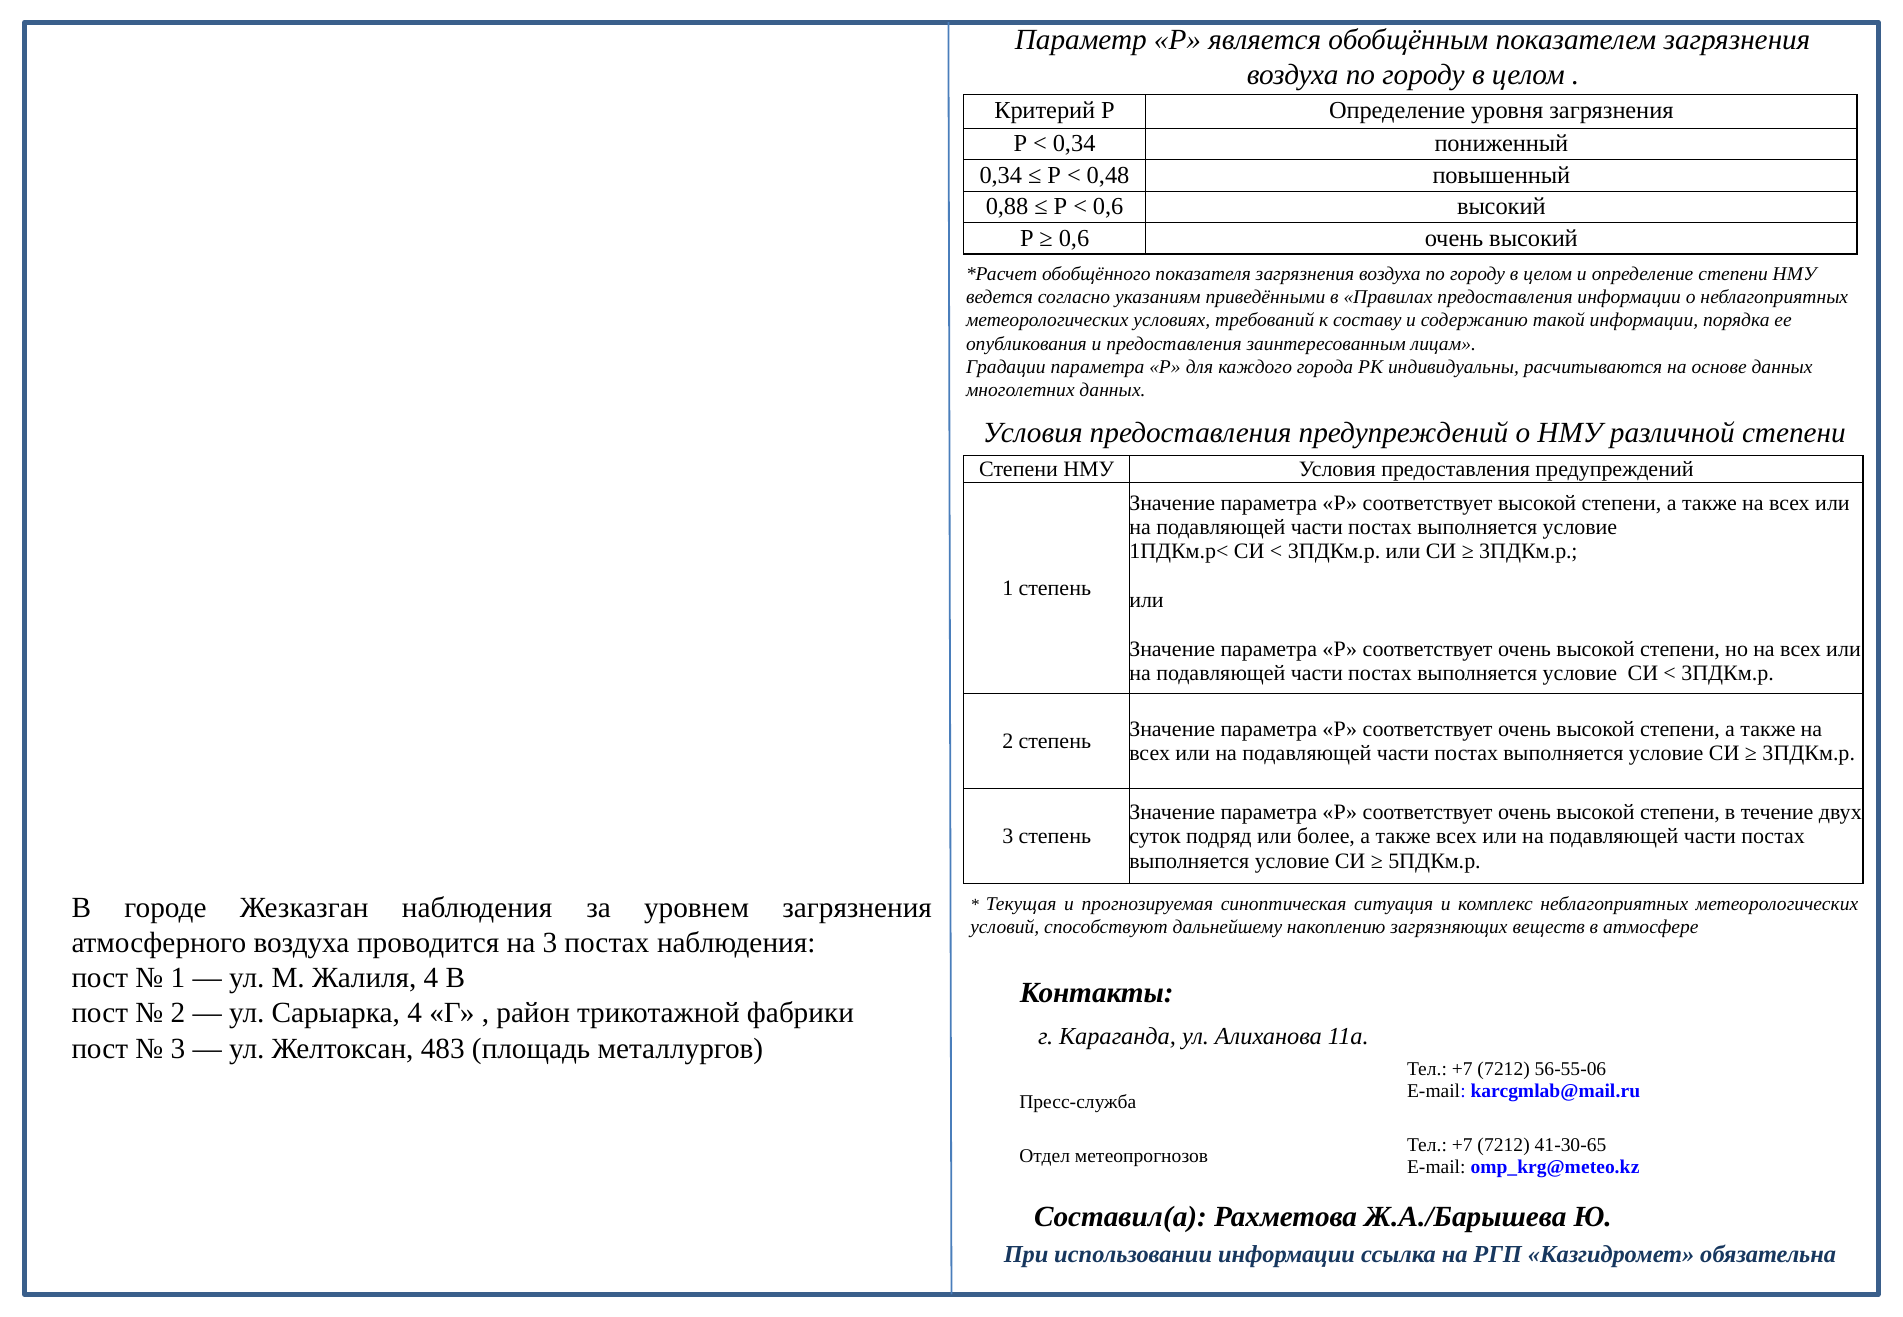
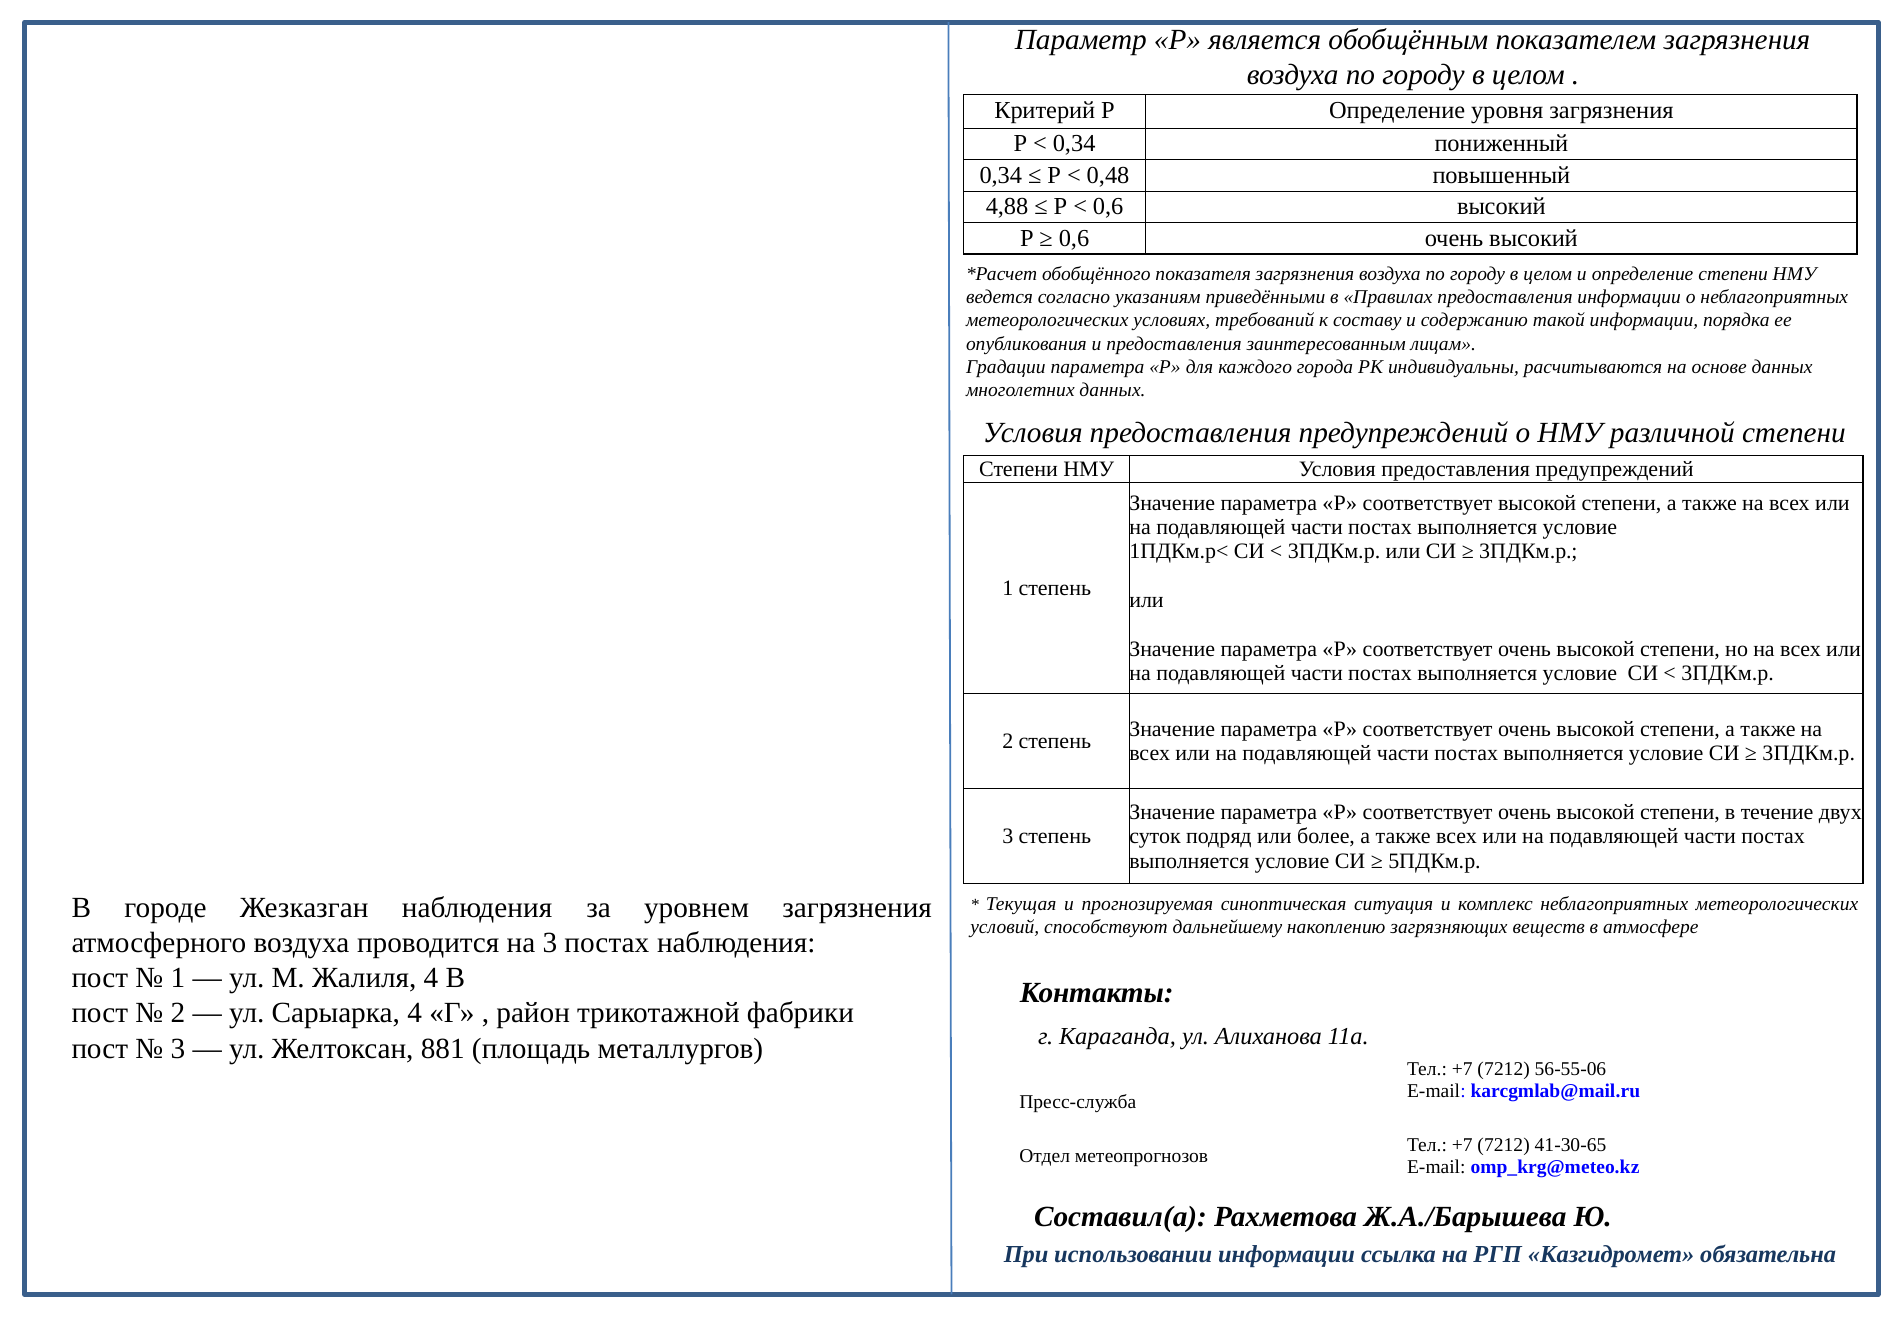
0,88: 0,88 -> 4,88
483: 483 -> 881
